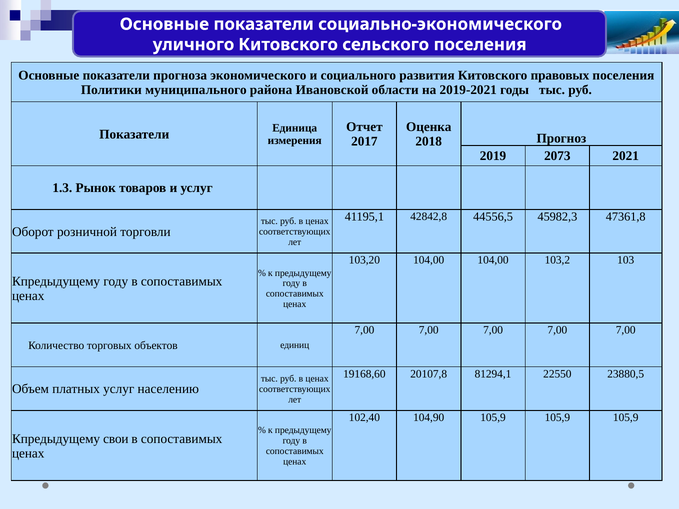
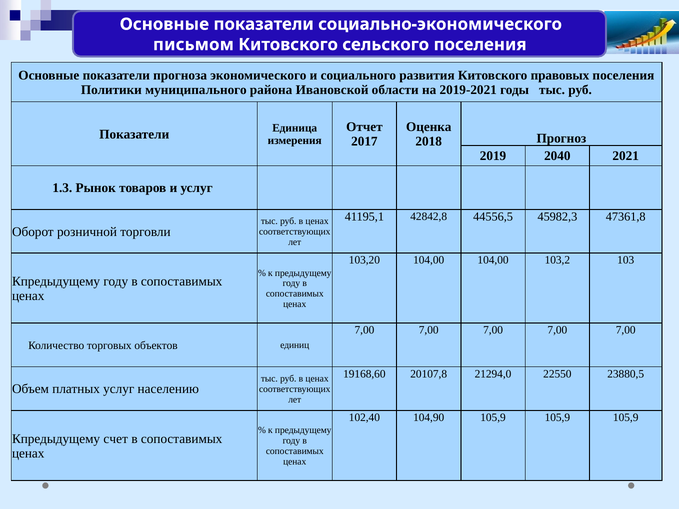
уличного: уличного -> письмом
2073: 2073 -> 2040
81294,1: 81294,1 -> 21294,0
свои: свои -> счет
